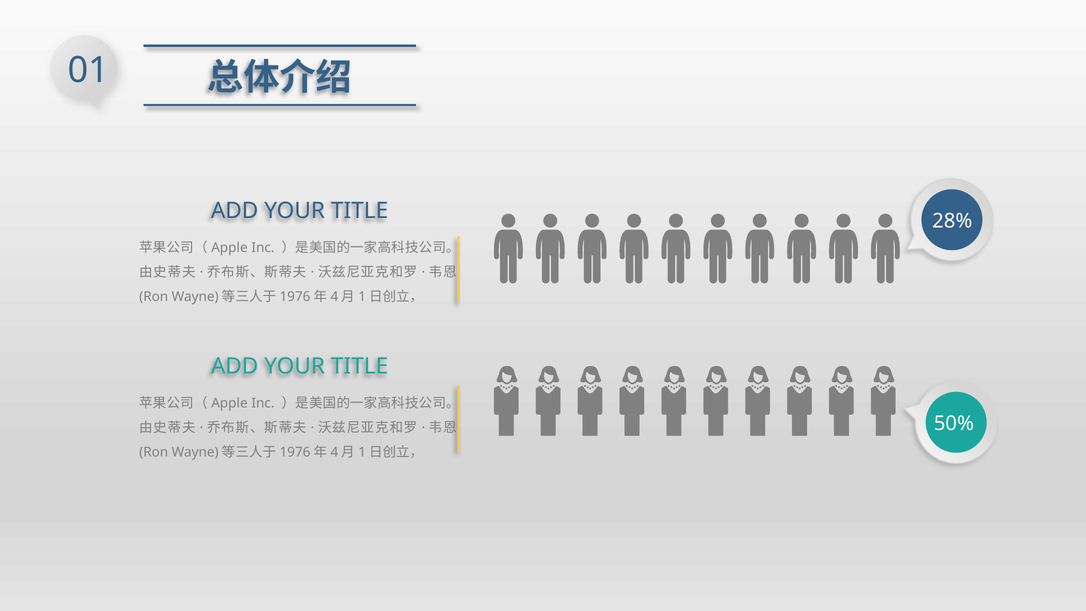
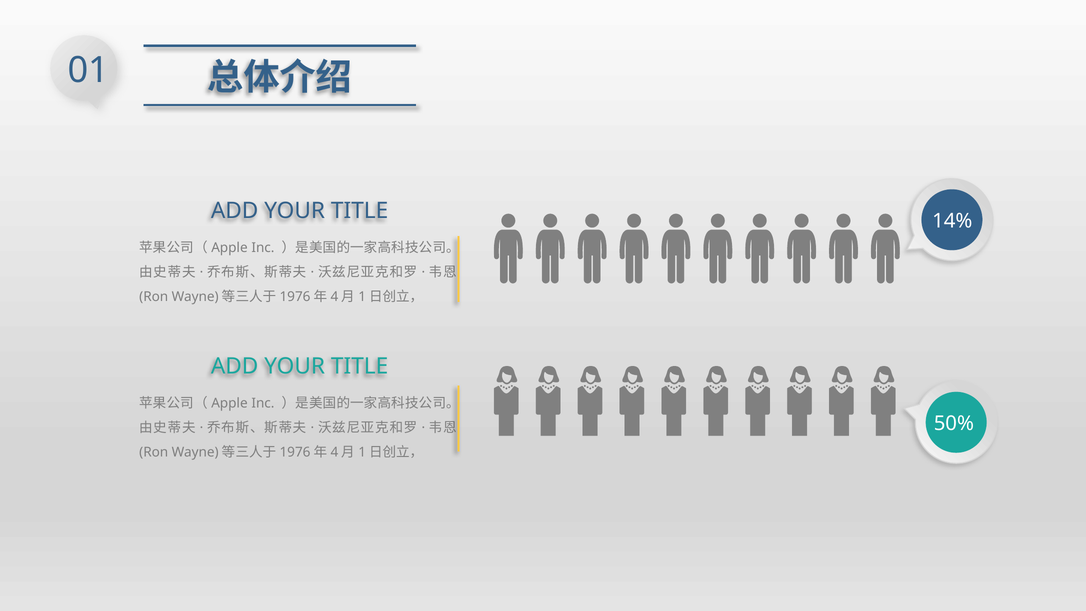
28%: 28% -> 14%
